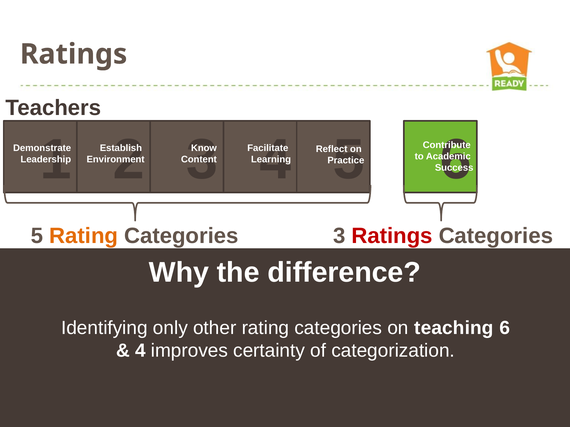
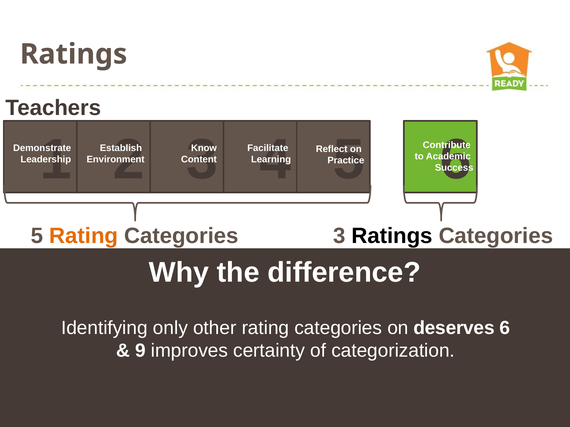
Ratings at (392, 236) colour: red -> black
teaching: teaching -> deserves
4 at (140, 351): 4 -> 9
